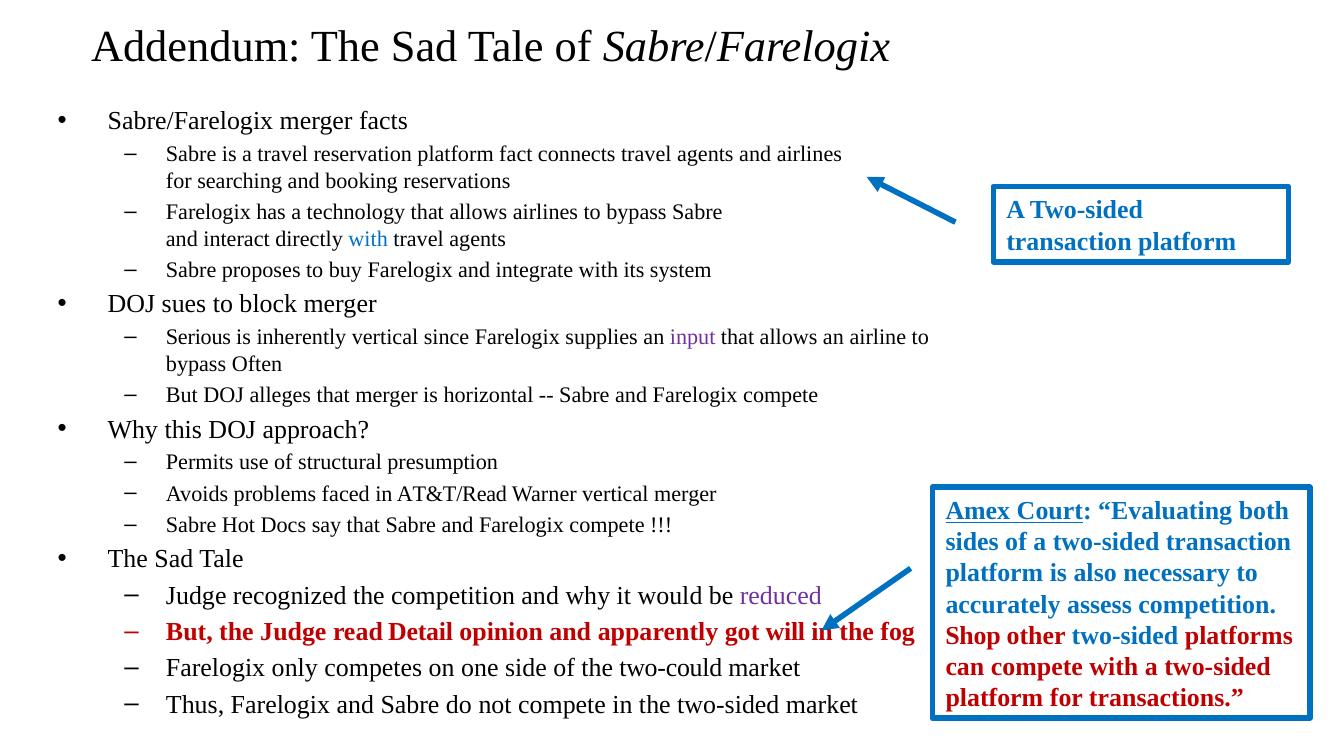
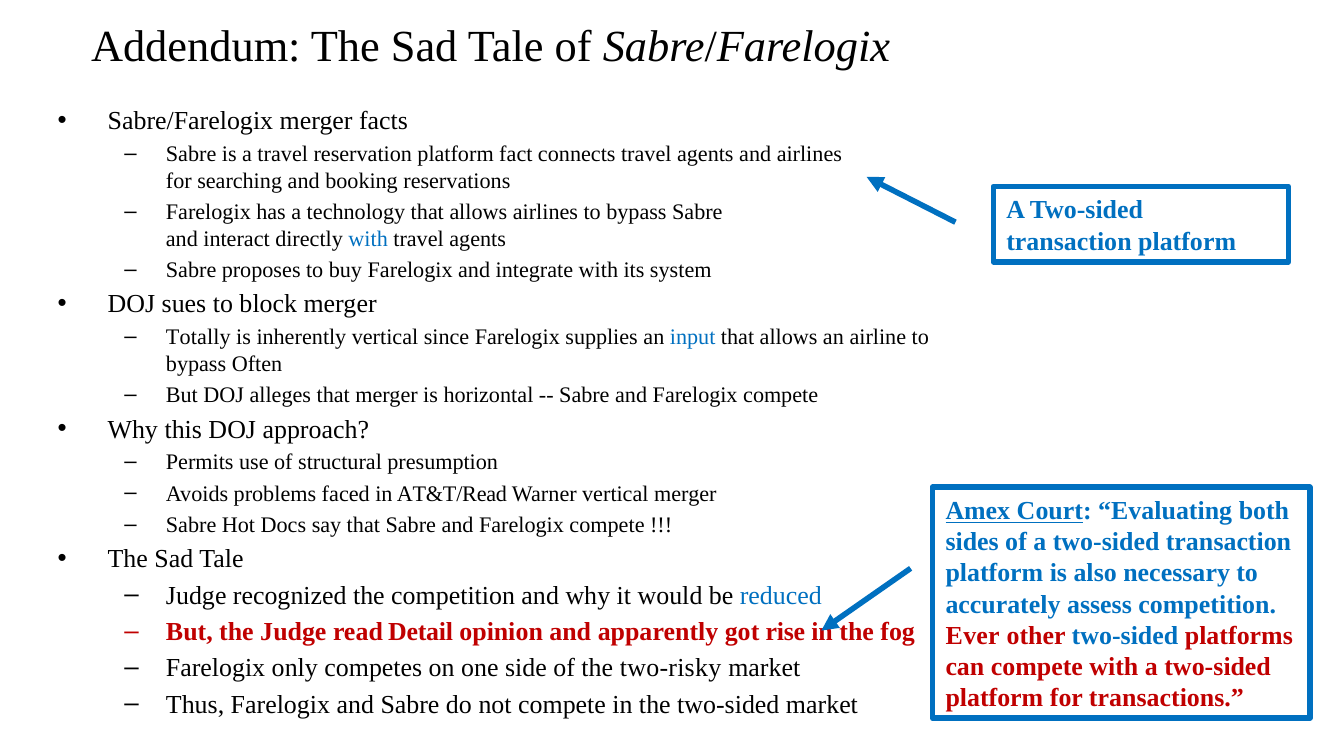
Serious: Serious -> Totally
input colour: purple -> blue
reduced colour: purple -> blue
will: will -> rise
Shop: Shop -> Ever
two-could: two-could -> two-risky
